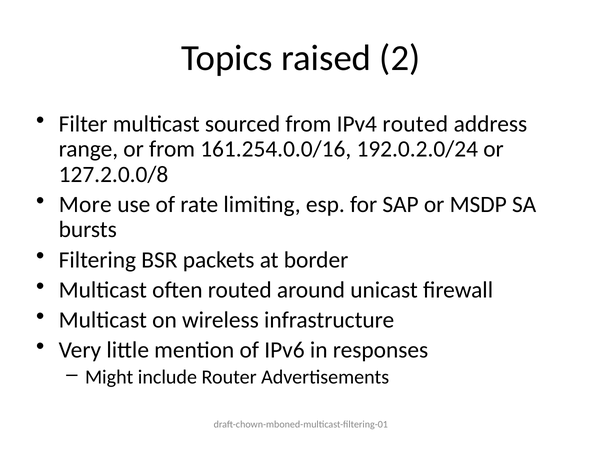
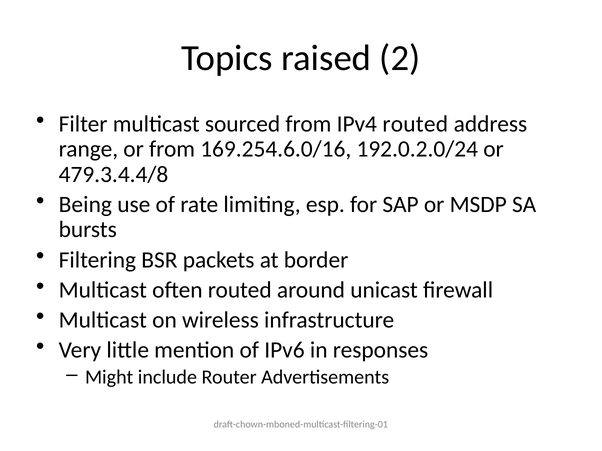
161.254.0.0/16: 161.254.0.0/16 -> 169.254.6.0/16
127.2.0.0/8: 127.2.0.0/8 -> 479.3.4.4/8
More: More -> Being
